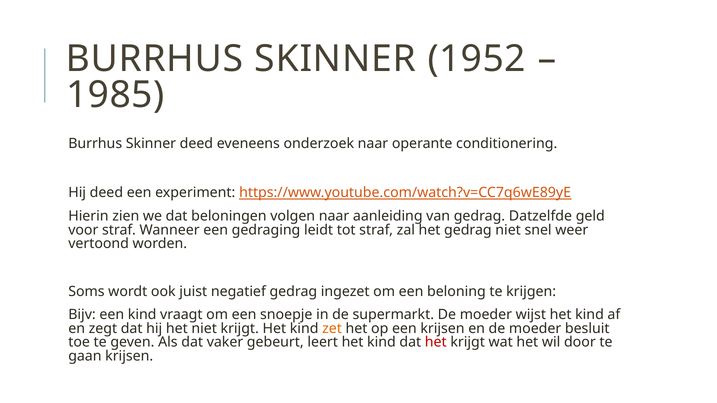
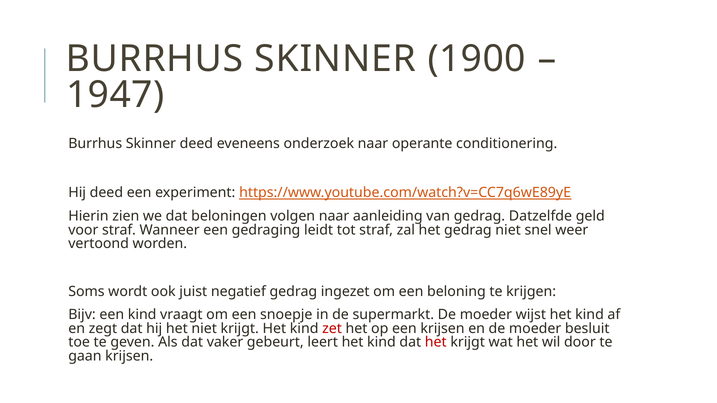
1952: 1952 -> 1900
1985: 1985 -> 1947
zet colour: orange -> red
